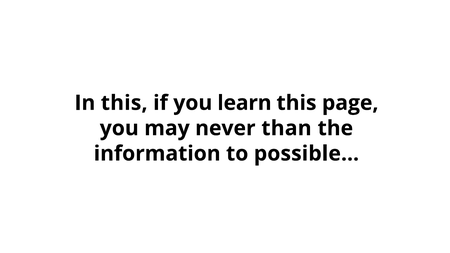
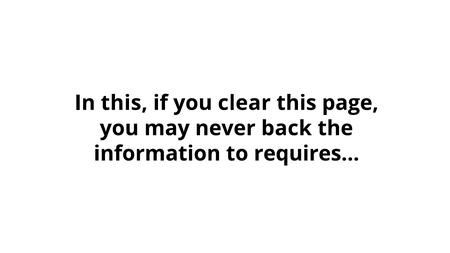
learn: learn -> clear
than: than -> back
possible…: possible… -> requires…
